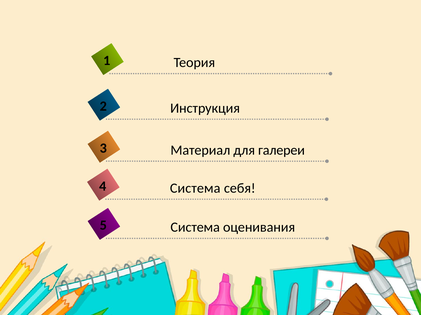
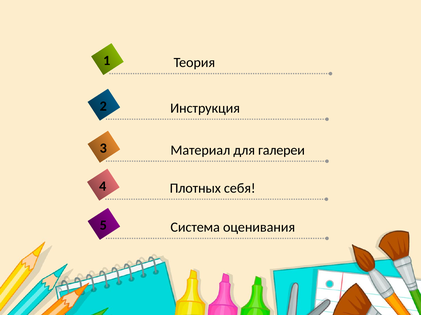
Система at (195, 189): Система -> Плотных
